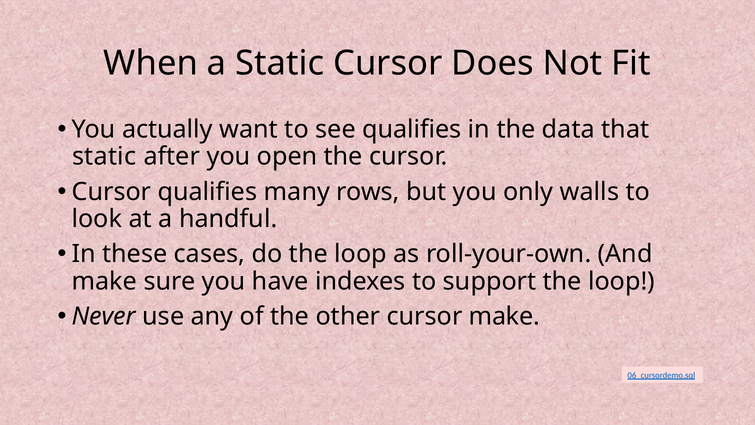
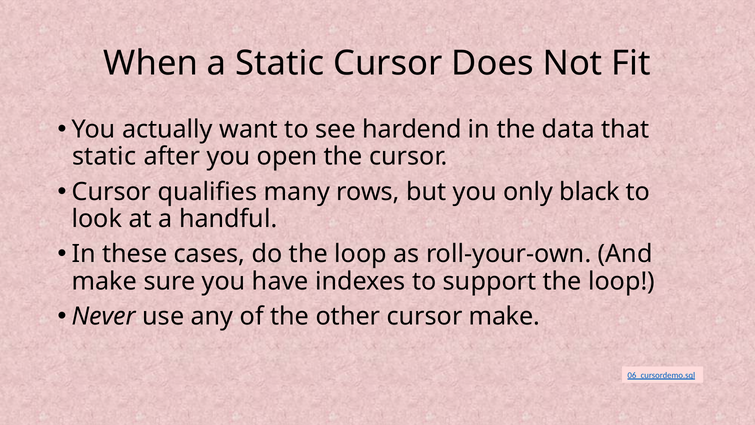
see qualifies: qualifies -> hardend
walls: walls -> black
